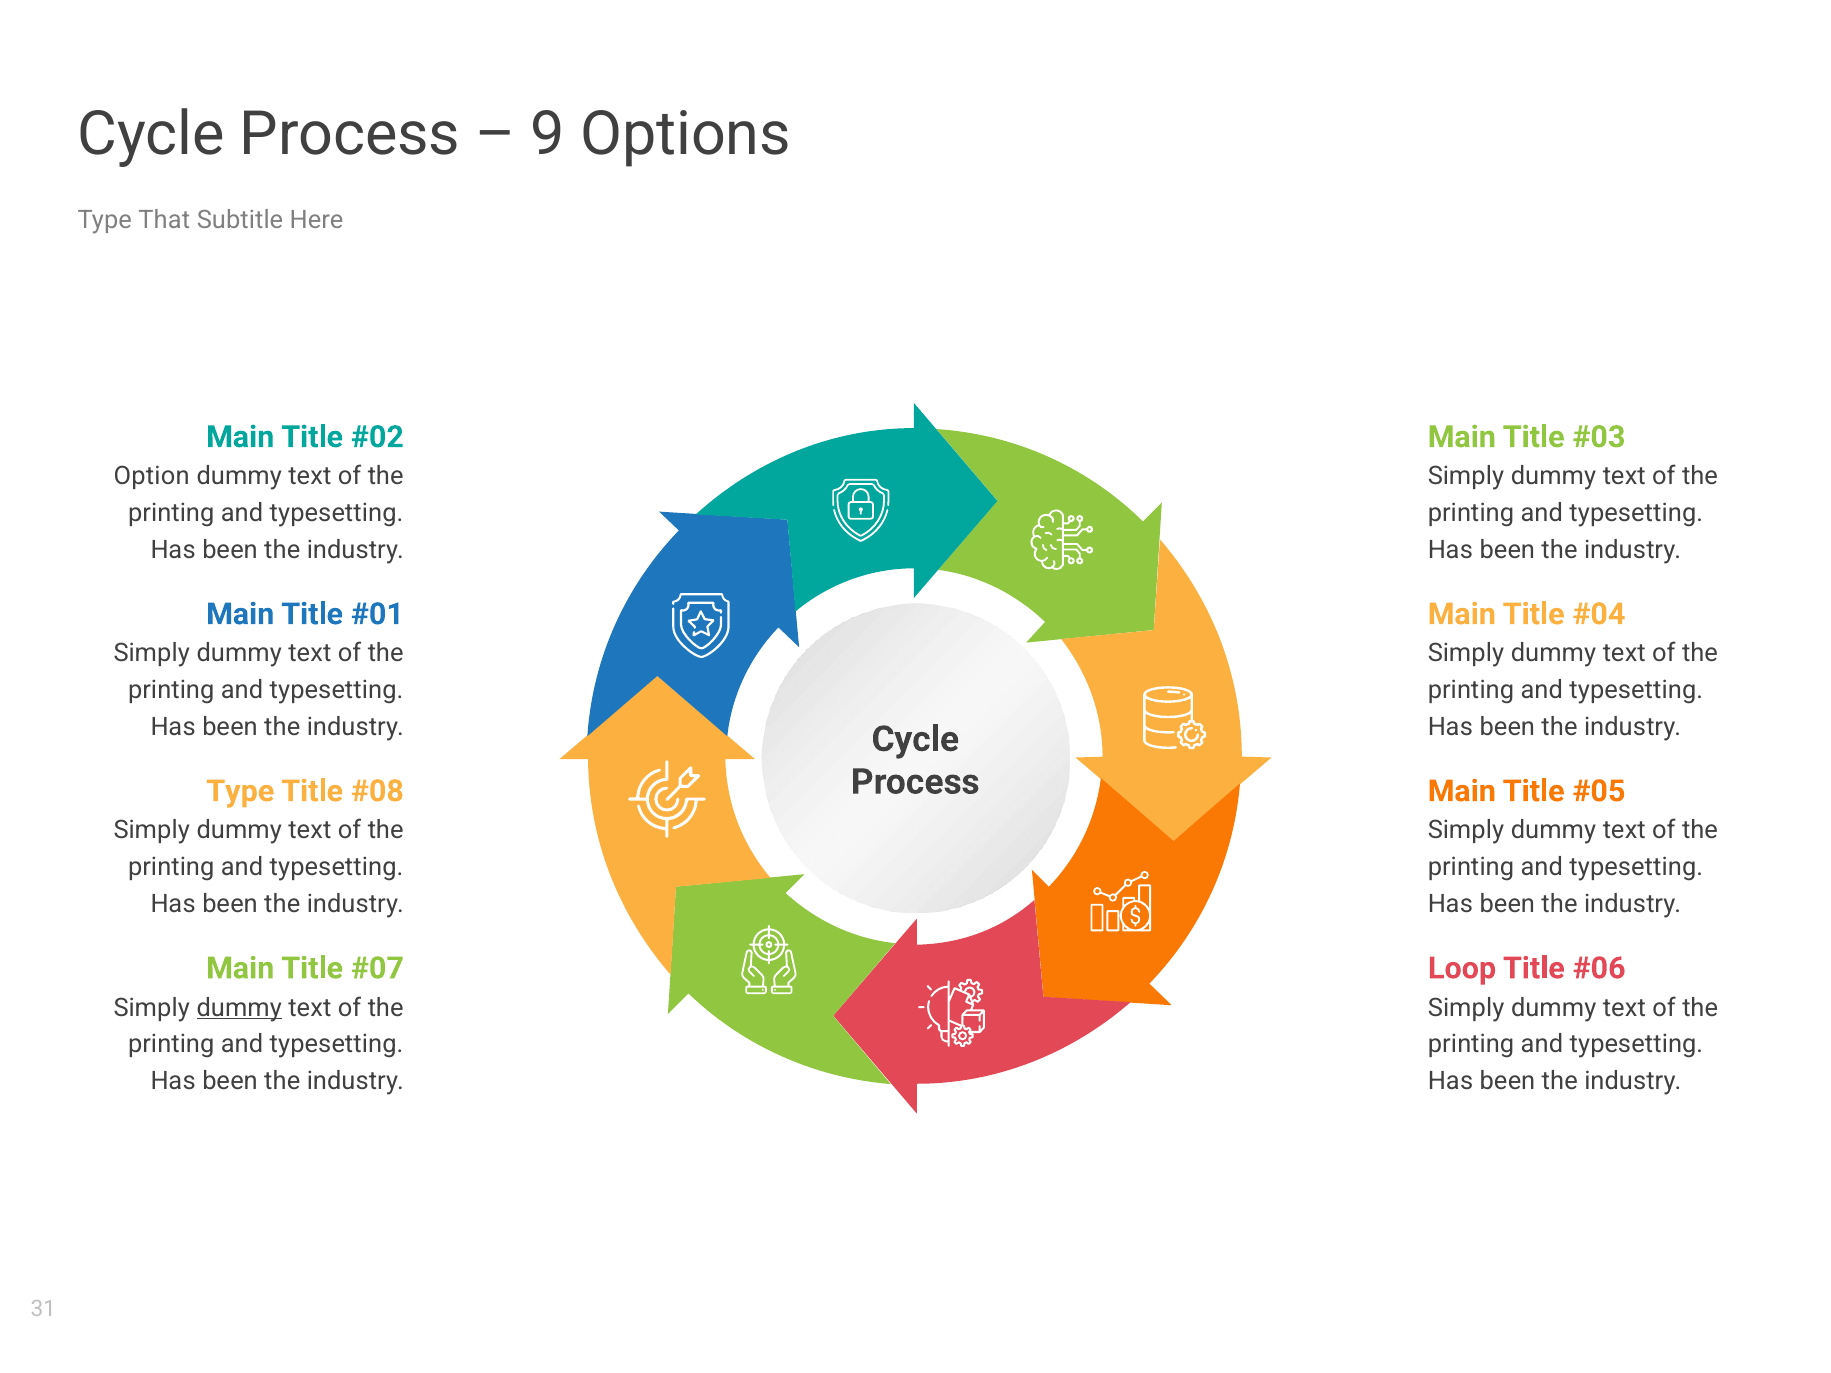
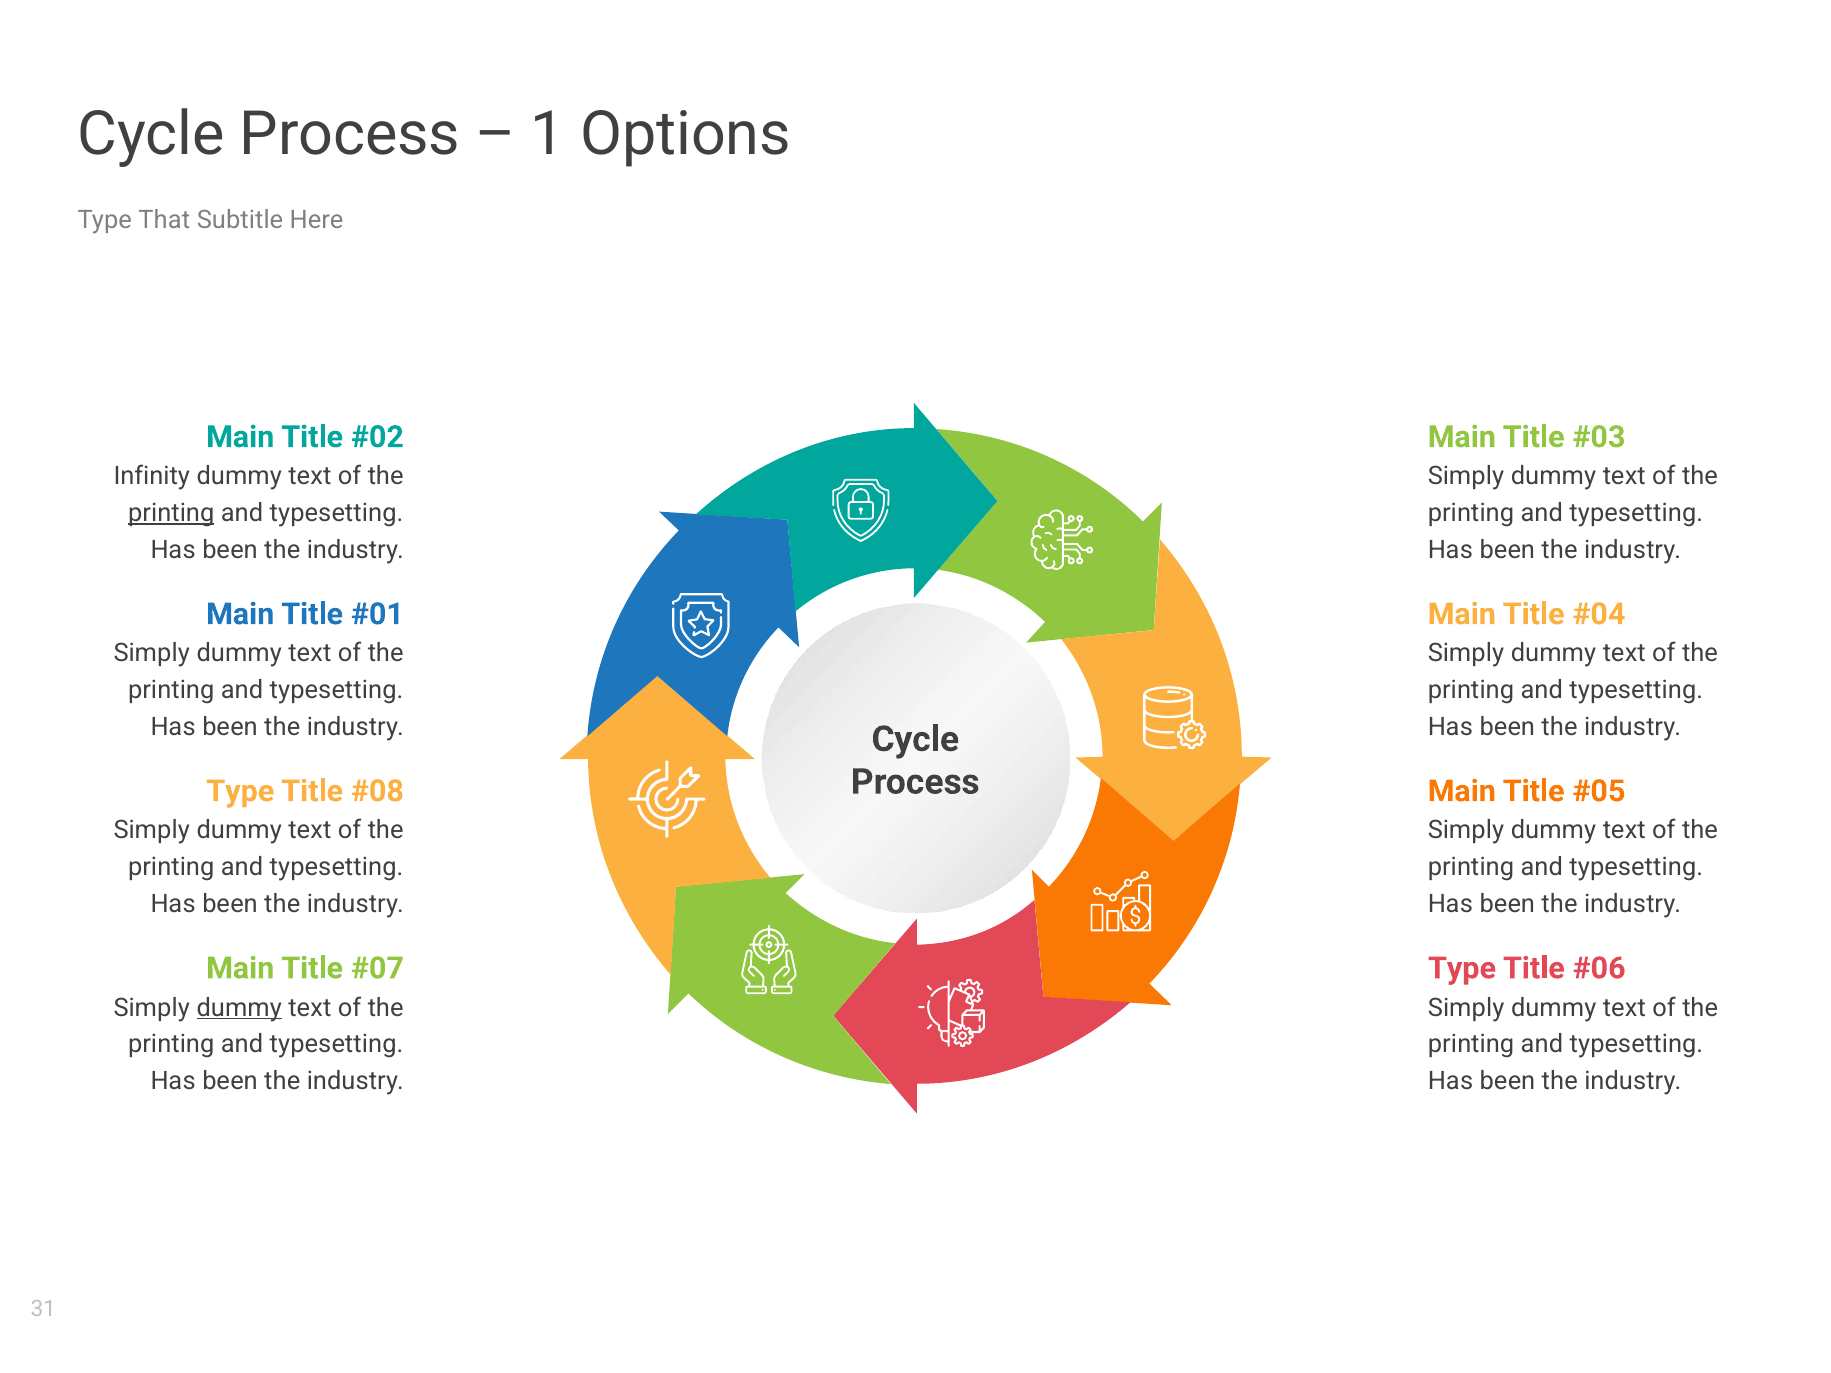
9: 9 -> 1
Option: Option -> Infinity
printing at (171, 513) underline: none -> present
Loop at (1462, 968): Loop -> Type
